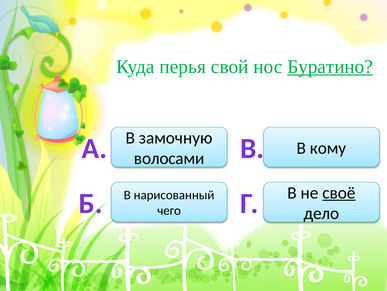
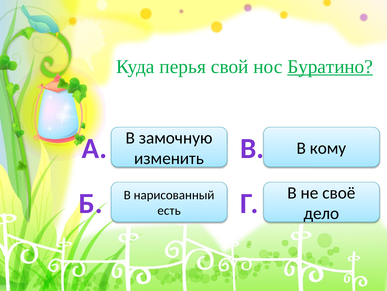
волосами: волосами -> изменить
своё underline: present -> none
чего: чего -> есть
